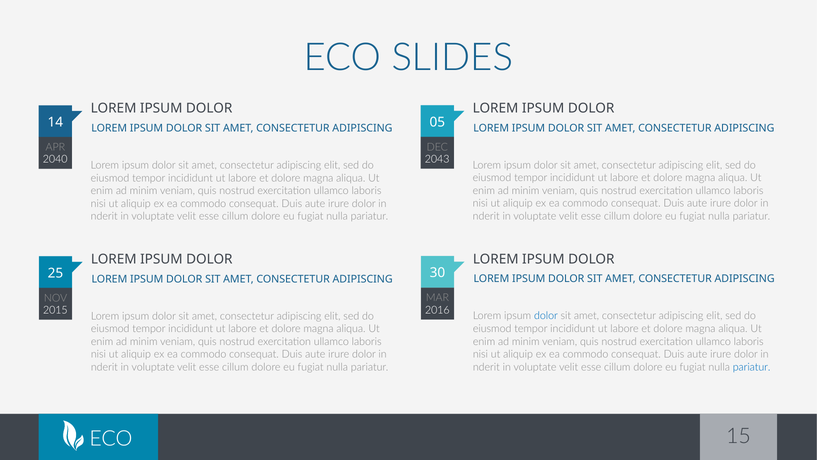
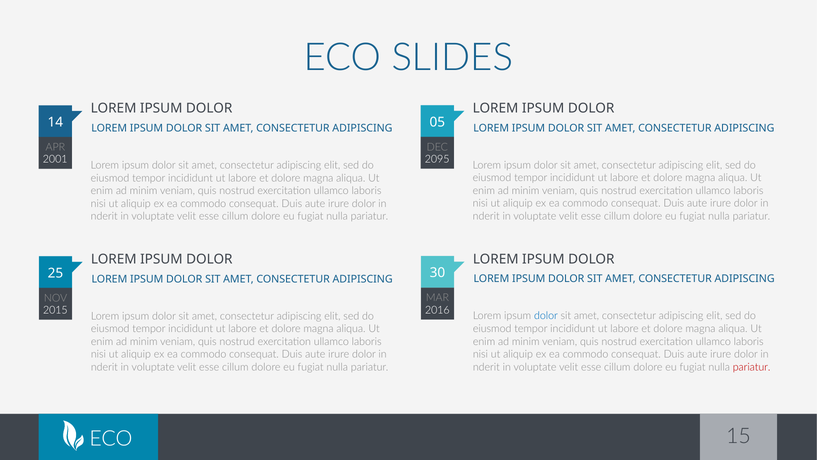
2043: 2043 -> 2095
2040: 2040 -> 2001
pariatur at (752, 367) colour: blue -> red
